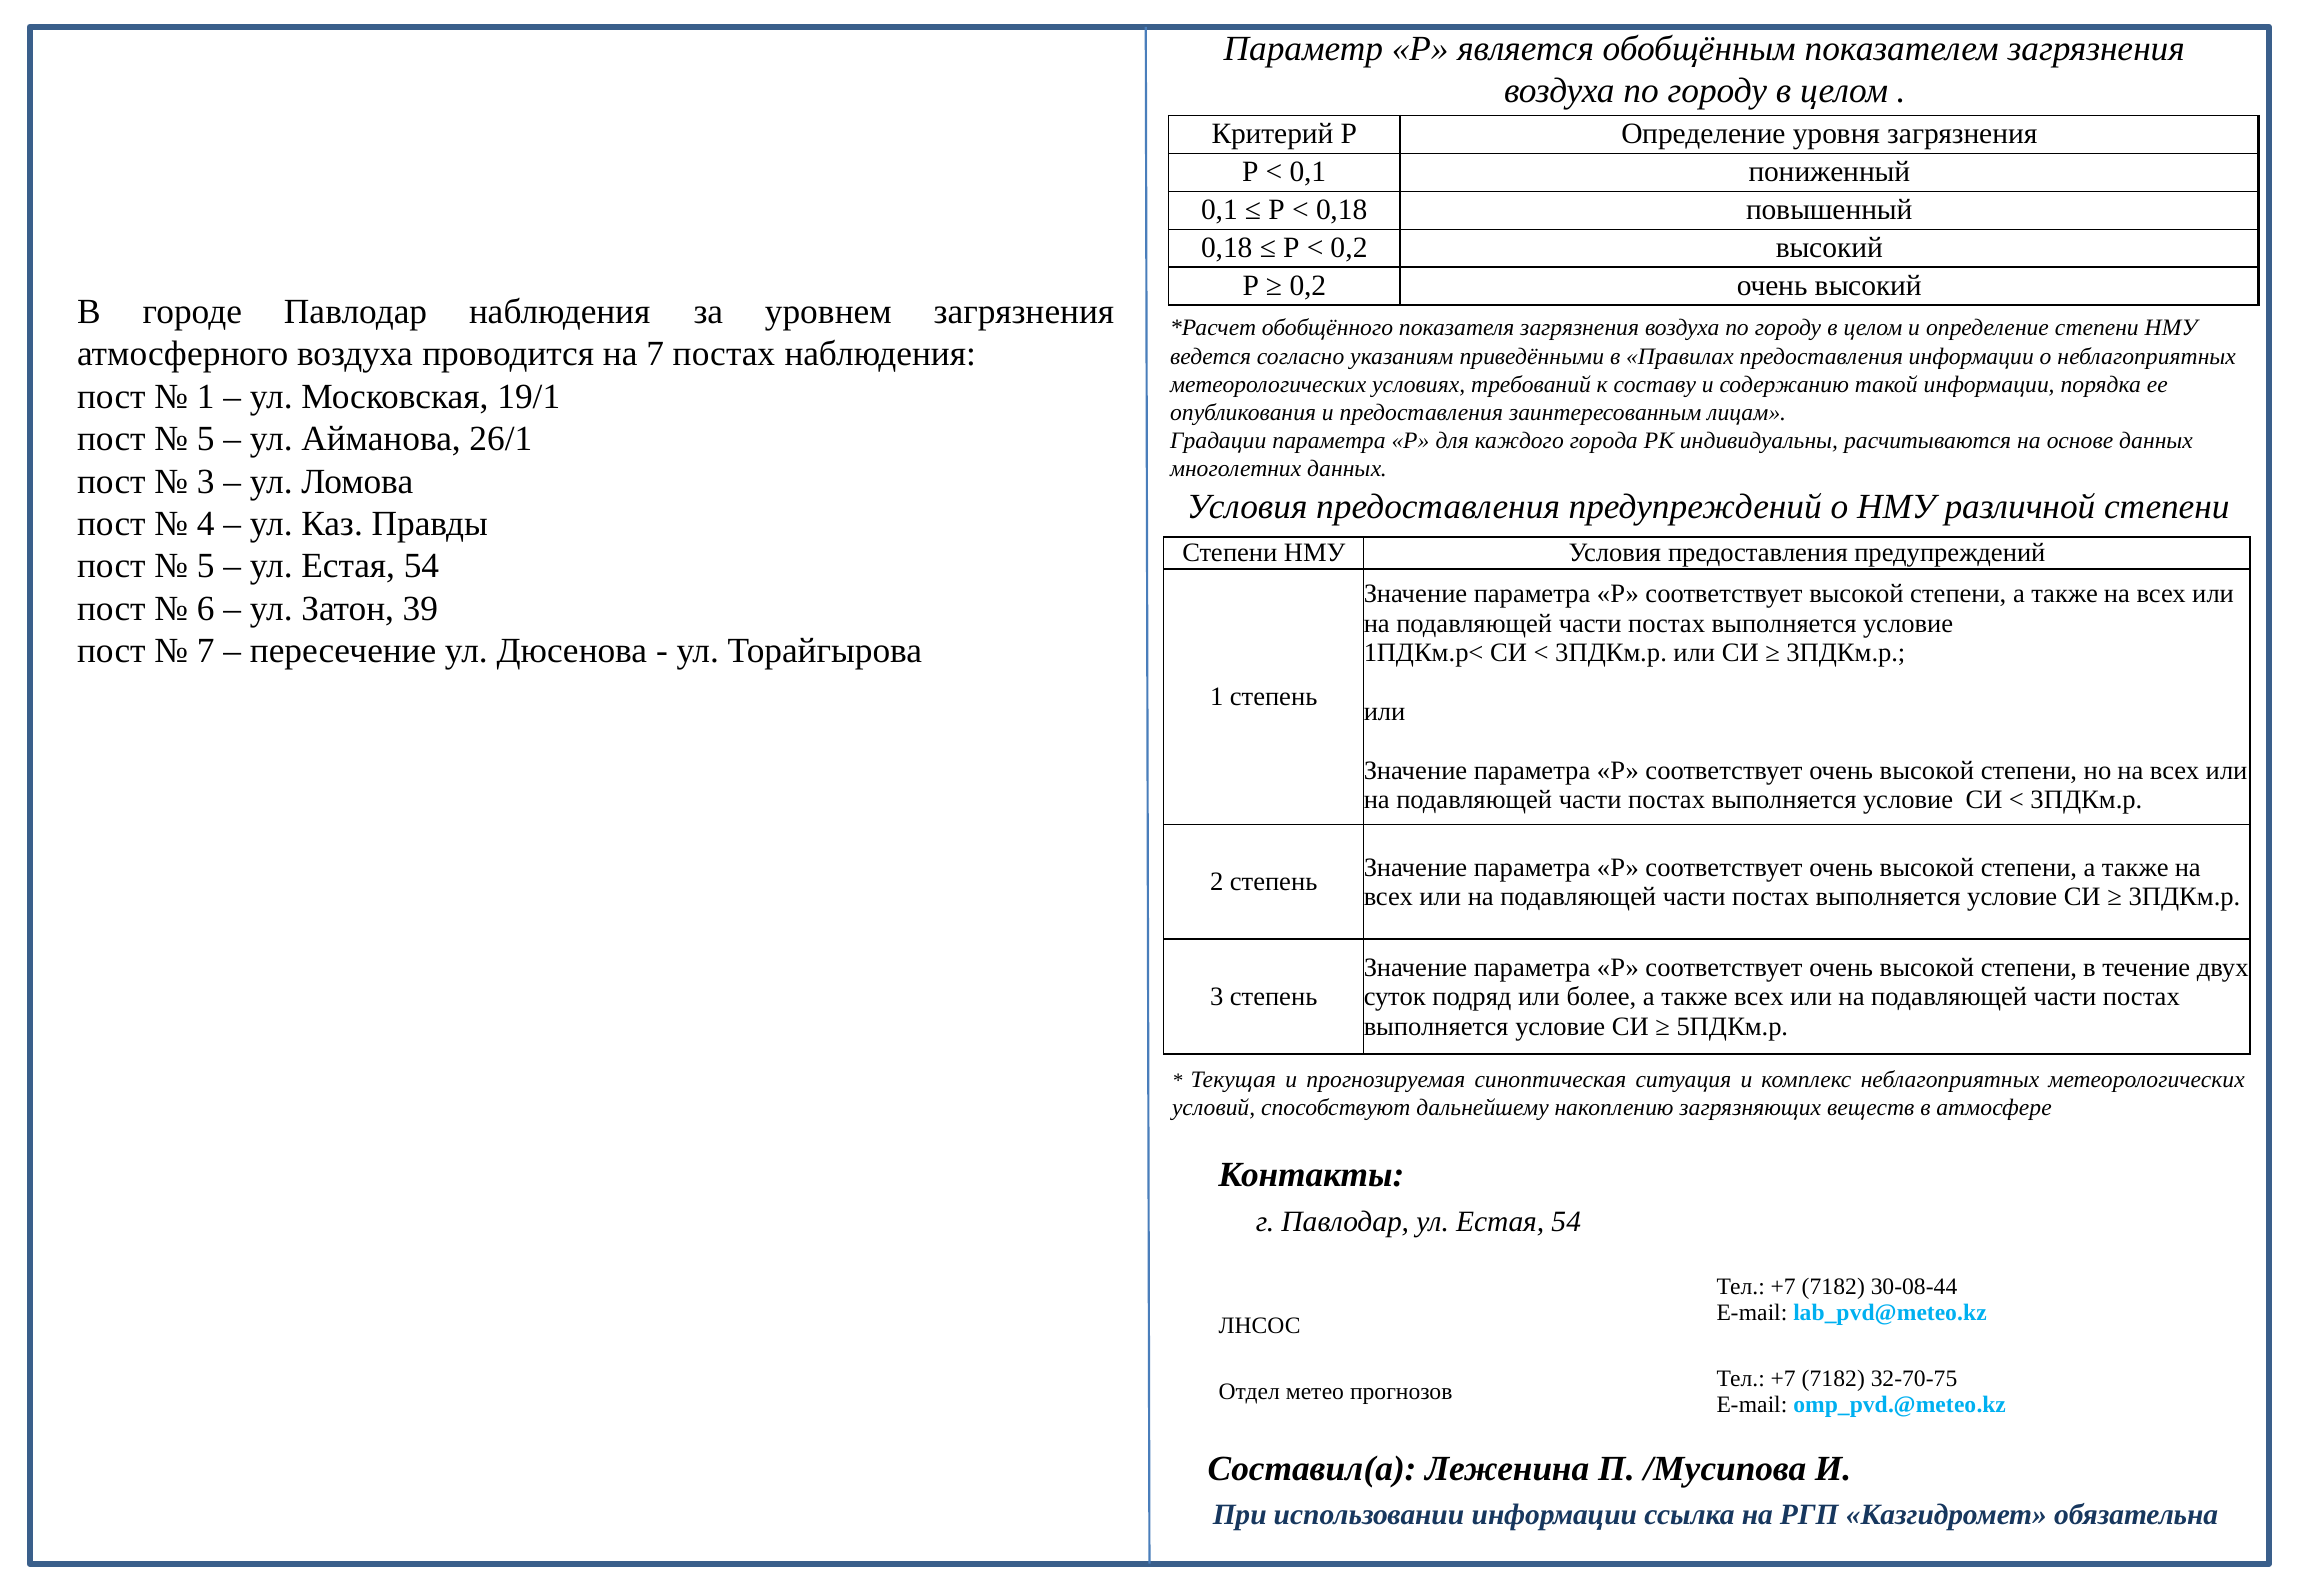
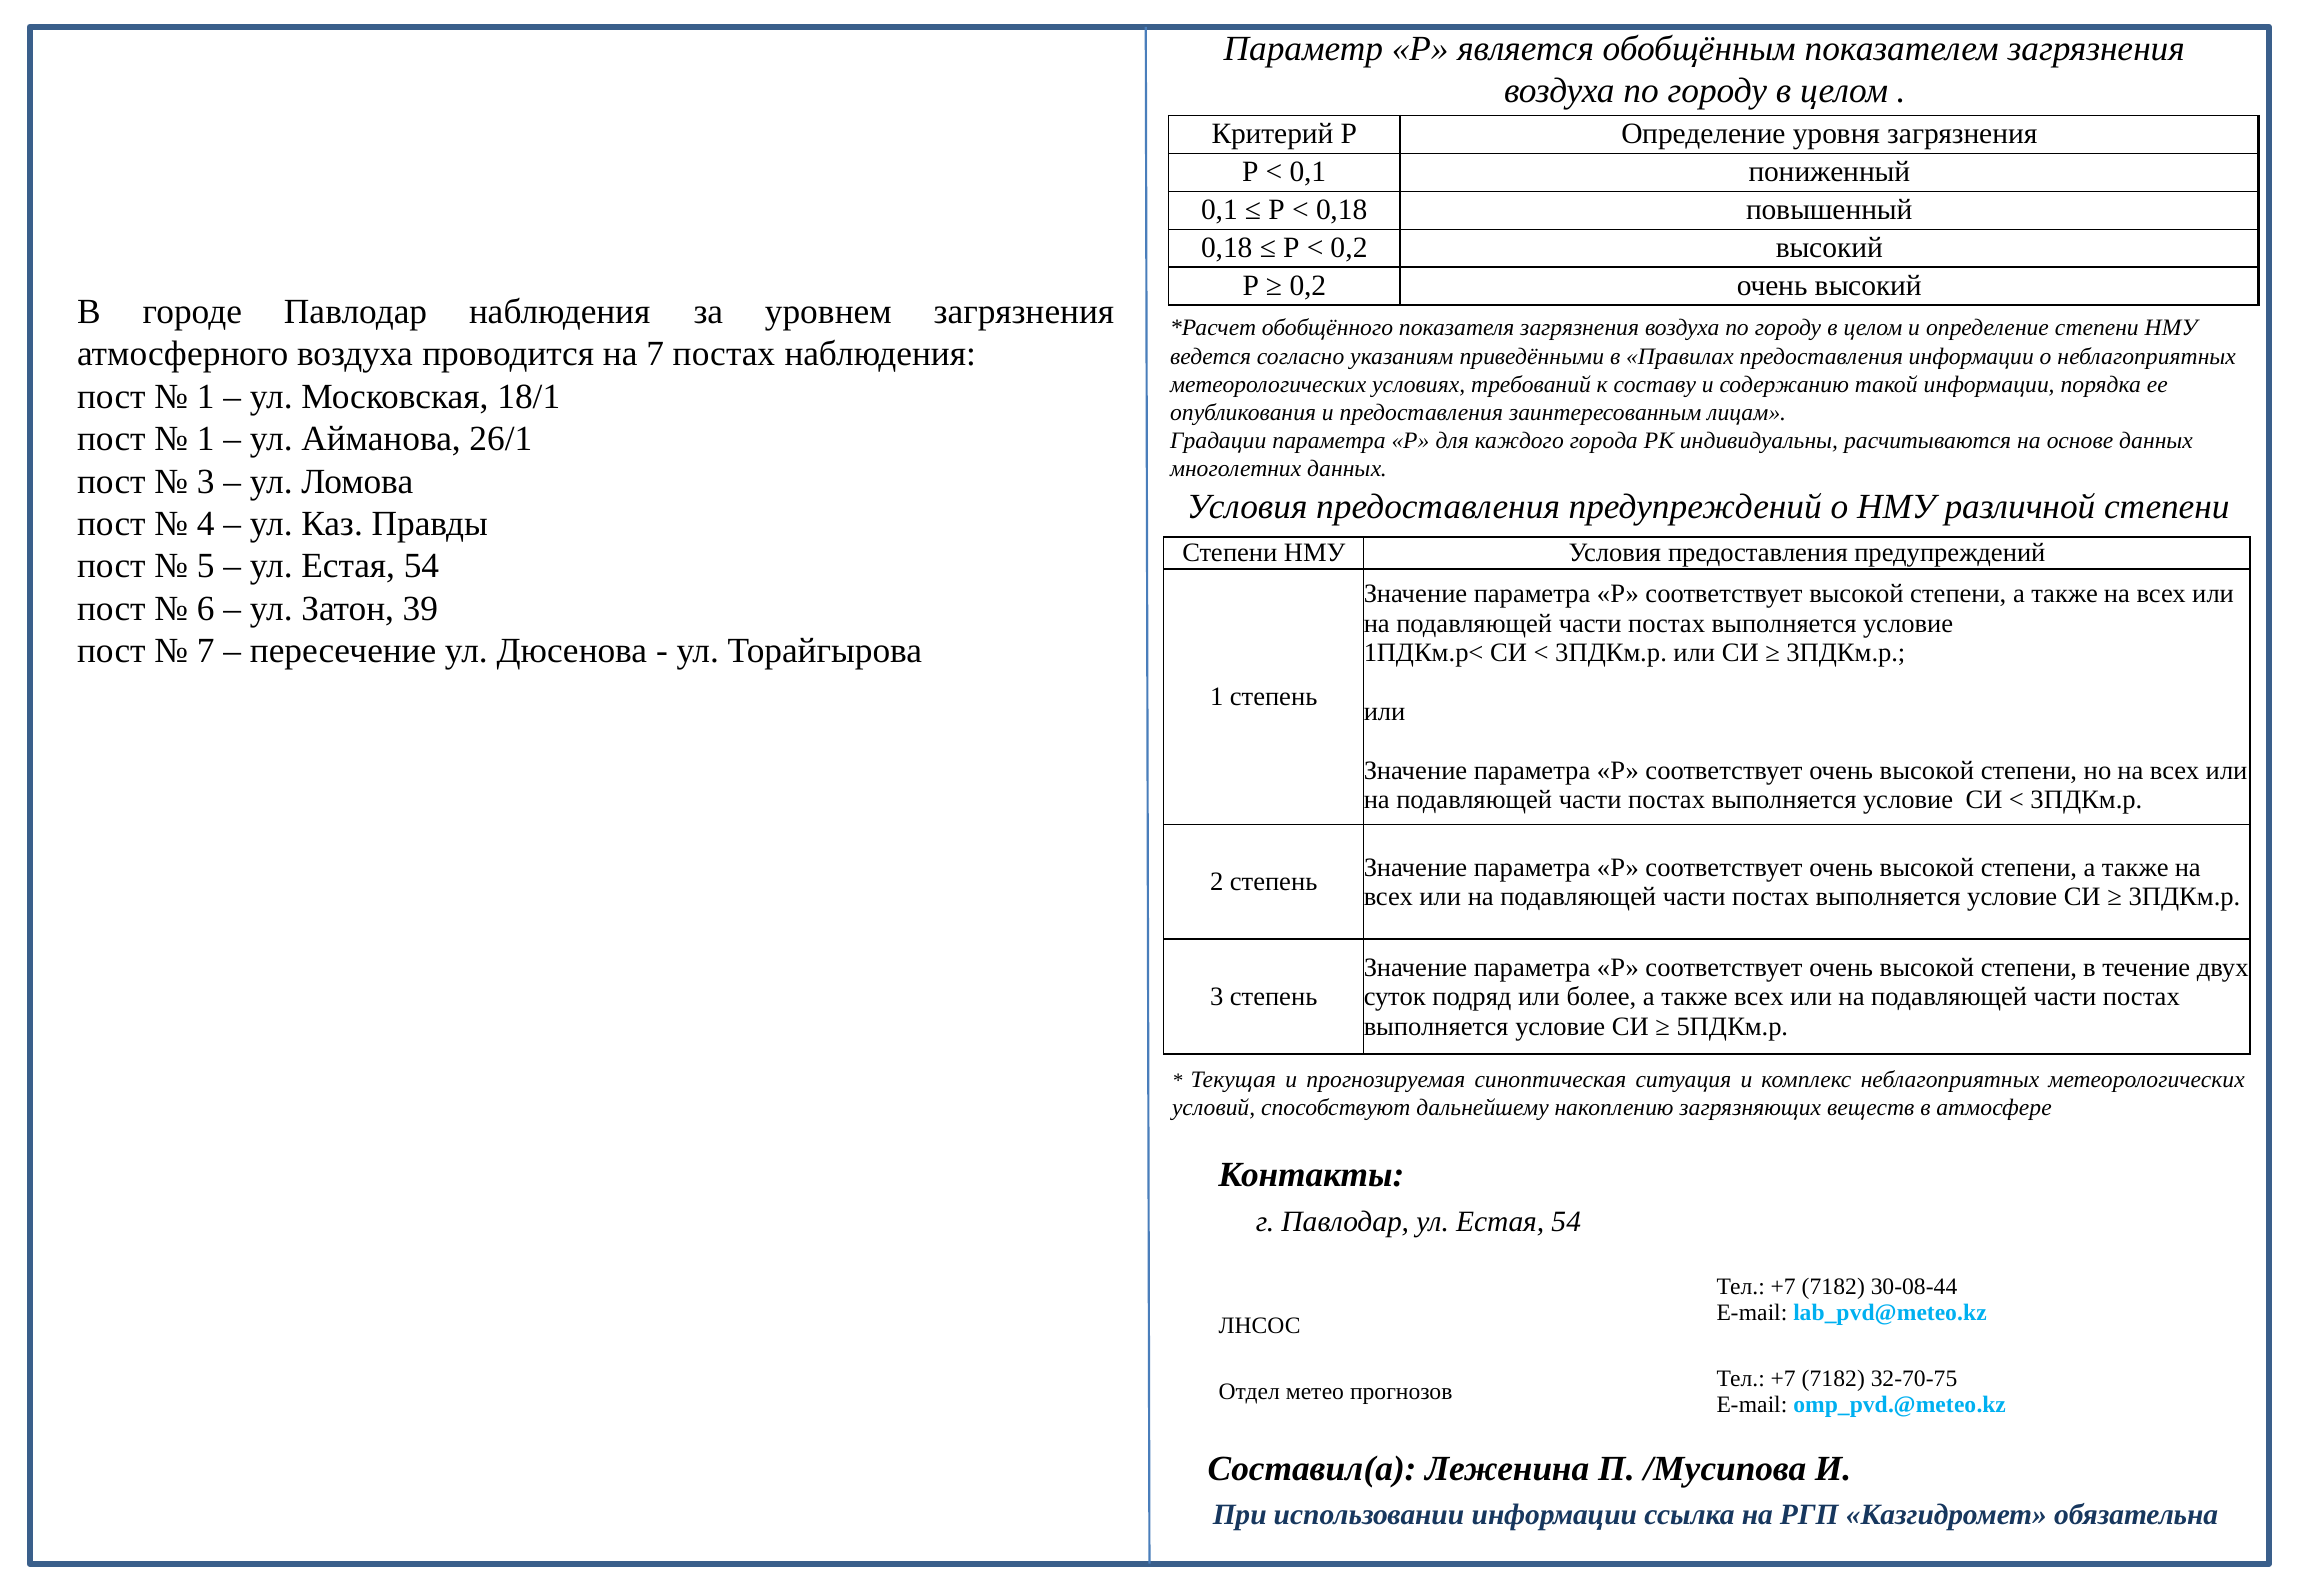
19/1: 19/1 -> 18/1
5 at (206, 439): 5 -> 1
